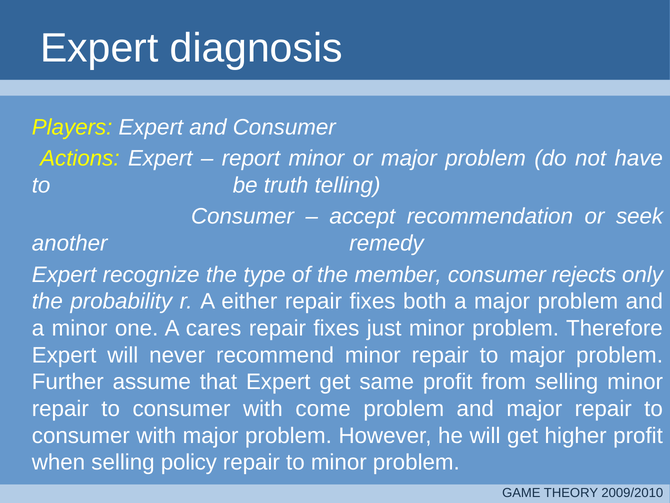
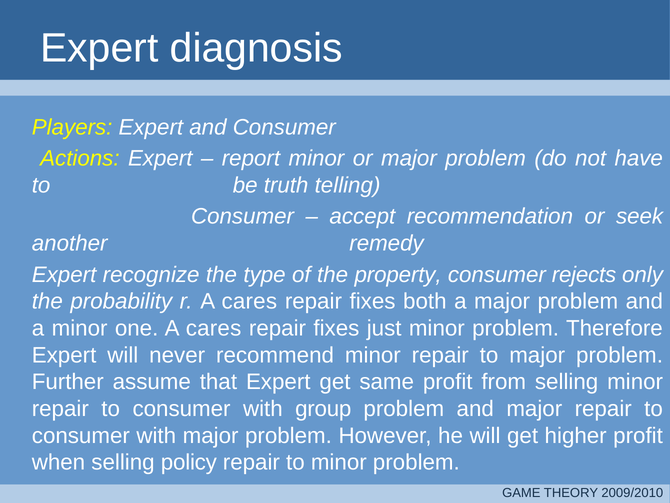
member: member -> property
r A either: either -> cares
come: come -> group
